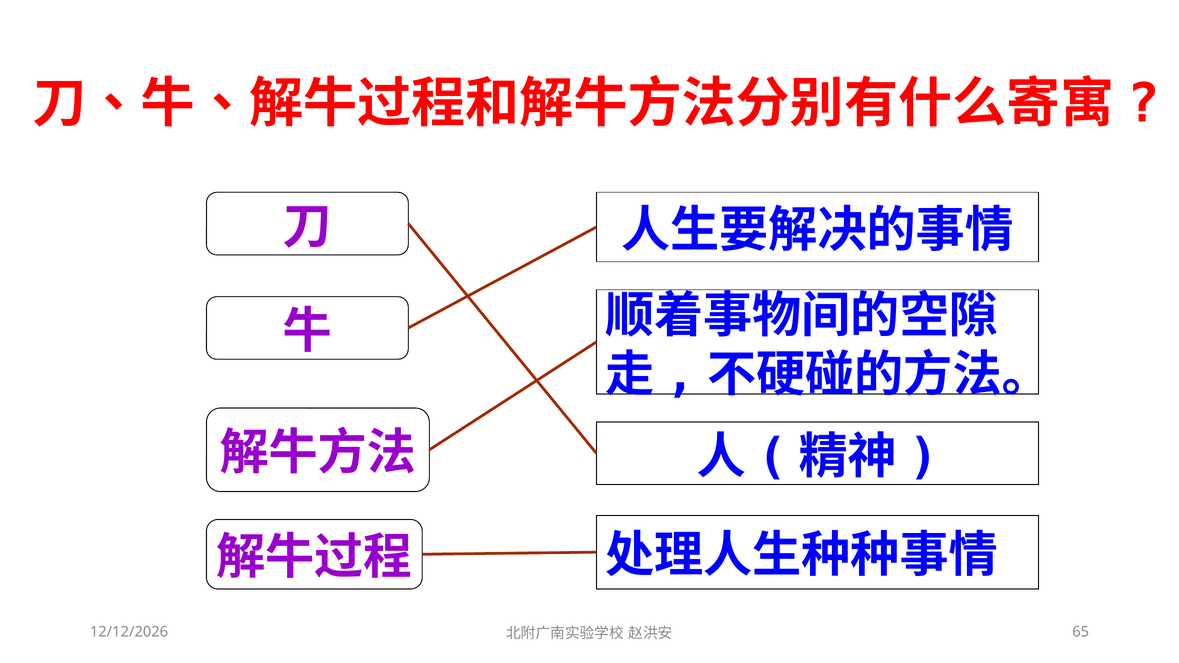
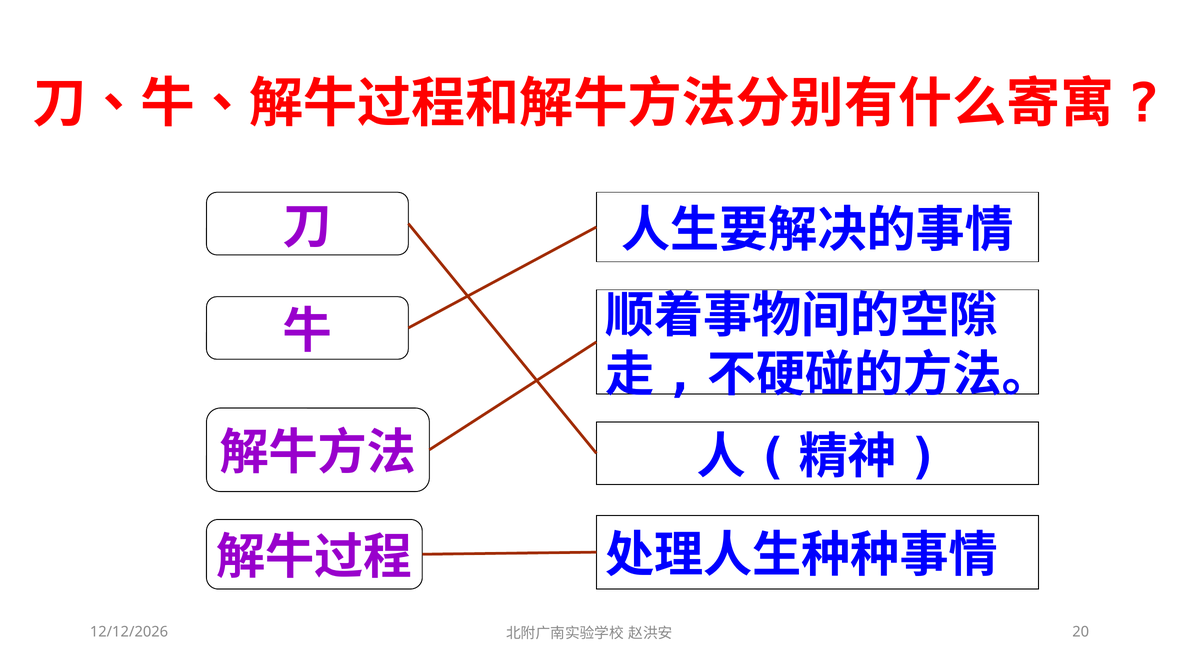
65: 65 -> 20
